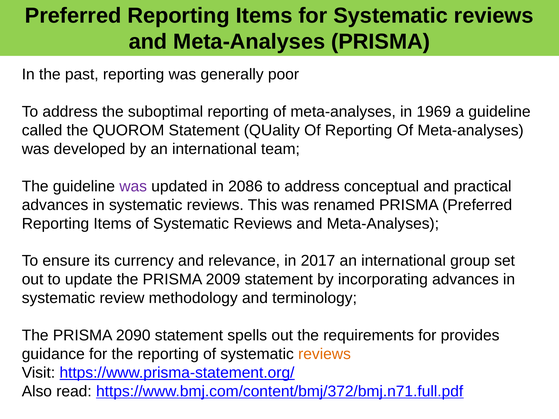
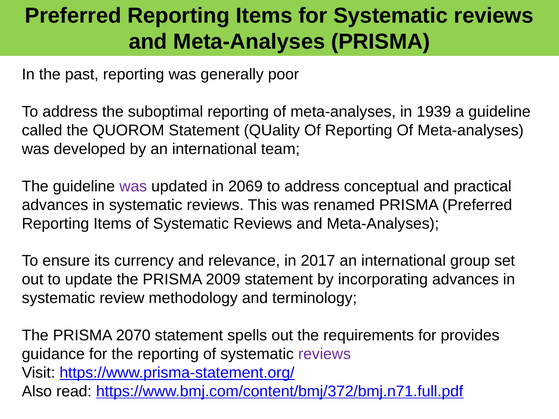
1969: 1969 -> 1939
2086: 2086 -> 2069
2090: 2090 -> 2070
reviews at (325, 354) colour: orange -> purple
